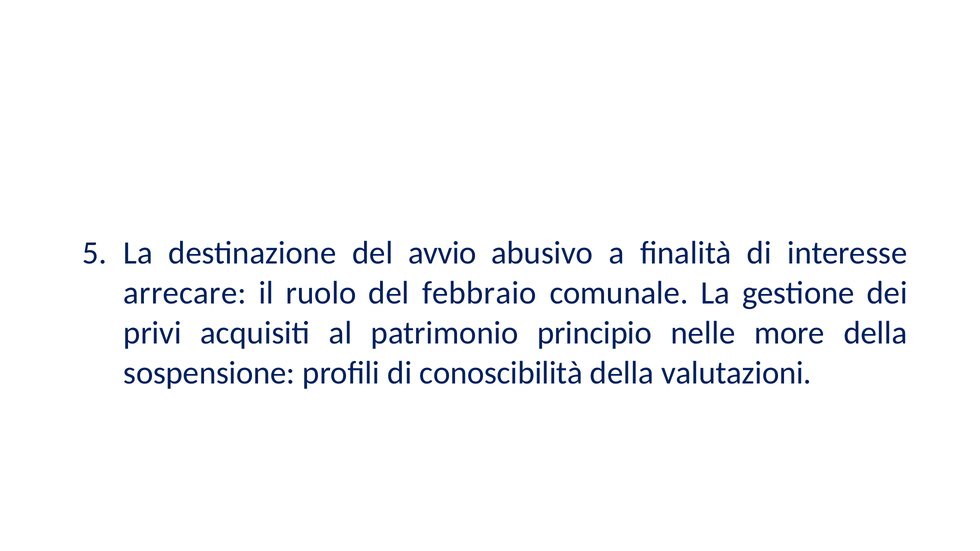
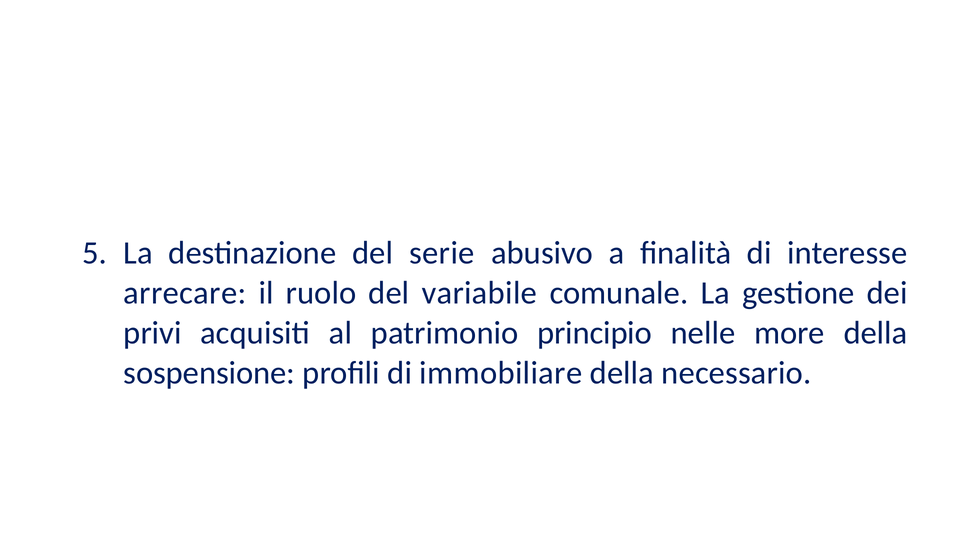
avvio: avvio -> serie
febbraio: febbraio -> variabile
conoscibilità: conoscibilità -> immobiliare
valutazioni: valutazioni -> necessario
